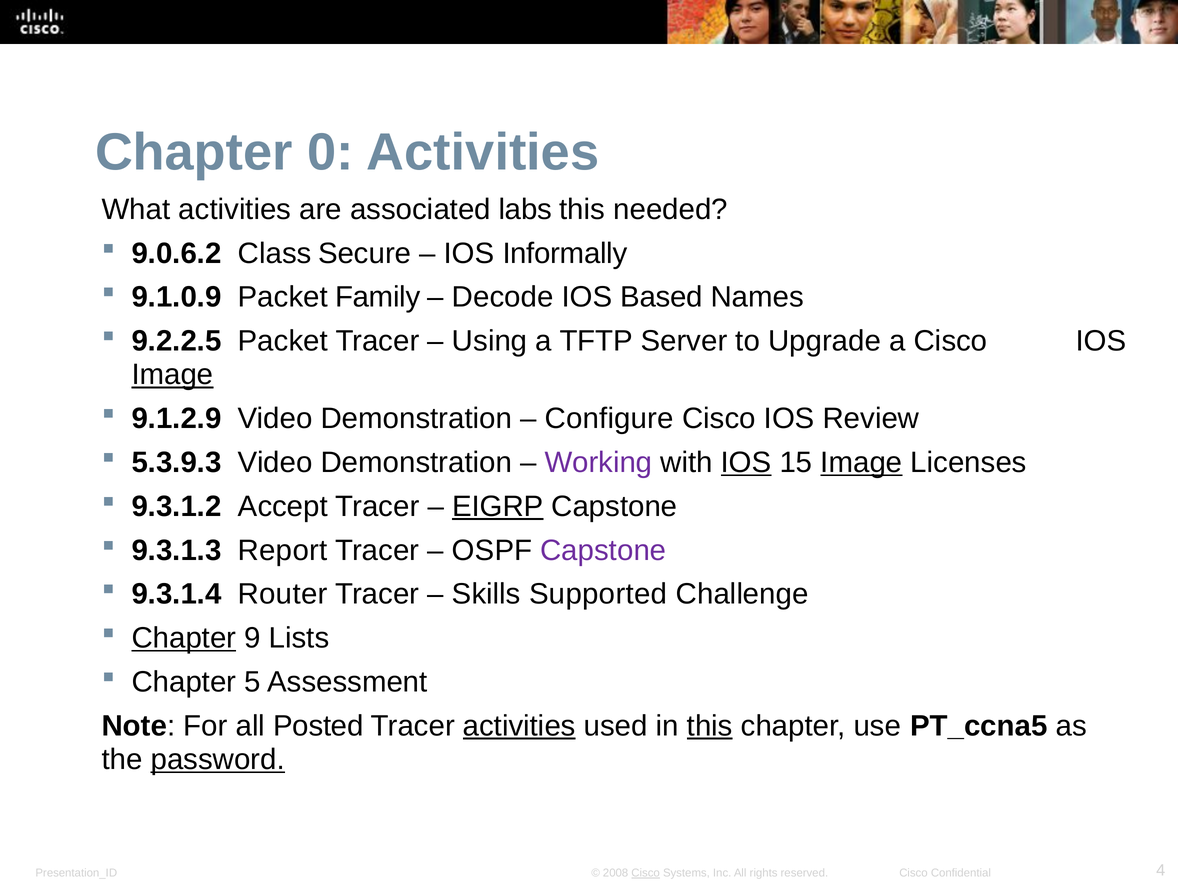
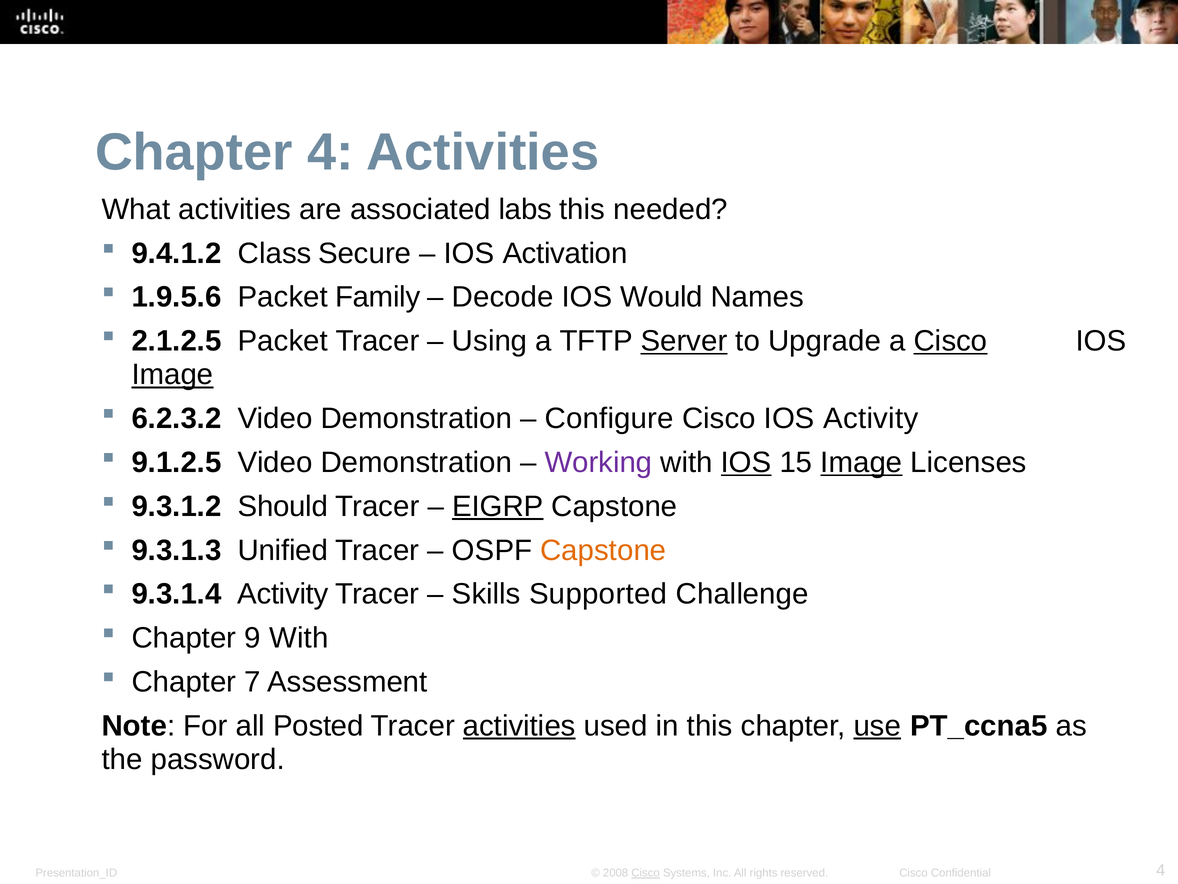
Chapter 0: 0 -> 4
9.0.6.2: 9.0.6.2 -> 9.4.1.2
Informally: Informally -> Activation
9.1.0.9: 9.1.0.9 -> 1.9.5.6
Based: Based -> Would
9.2.2.5: 9.2.2.5 -> 2.1.2.5
Server underline: none -> present
Cisco at (951, 341) underline: none -> present
9.1.2.9: 9.1.2.9 -> 6.2.3.2
IOS Review: Review -> Activity
5.3.9.3: 5.3.9.3 -> 9.1.2.5
Accept: Accept -> Should
Report: Report -> Unified
Capstone at (603, 550) colour: purple -> orange
9.3.1.4 Router: Router -> Activity
Chapter at (184, 638) underline: present -> none
9 Lists: Lists -> With
5: 5 -> 7
this at (710, 726) underline: present -> none
use underline: none -> present
password underline: present -> none
